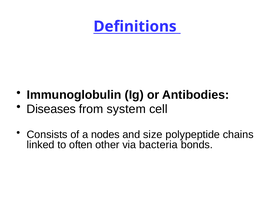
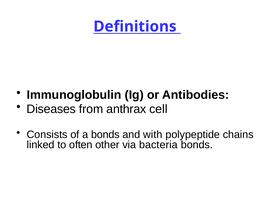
system: system -> anthrax
a nodes: nodes -> bonds
size: size -> with
